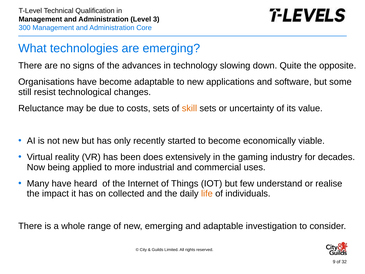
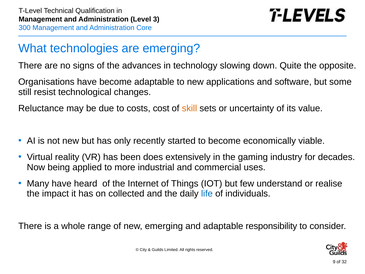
costs sets: sets -> cost
life colour: orange -> blue
investigation: investigation -> responsibility
